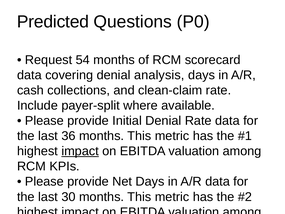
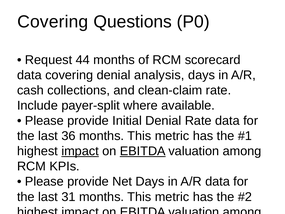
Predicted at (53, 22): Predicted -> Covering
54: 54 -> 44
EBITDA at (143, 151) underline: none -> present
30: 30 -> 31
